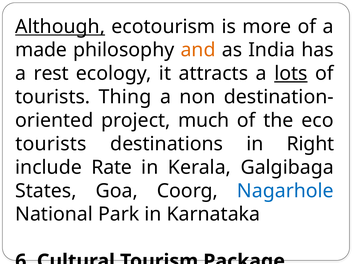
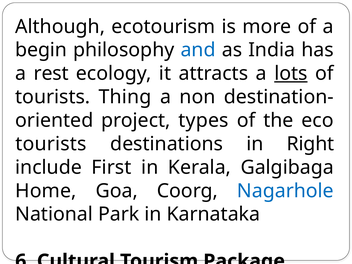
Although underline: present -> none
made: made -> begin
and colour: orange -> blue
much: much -> types
Rate: Rate -> First
States: States -> Home
